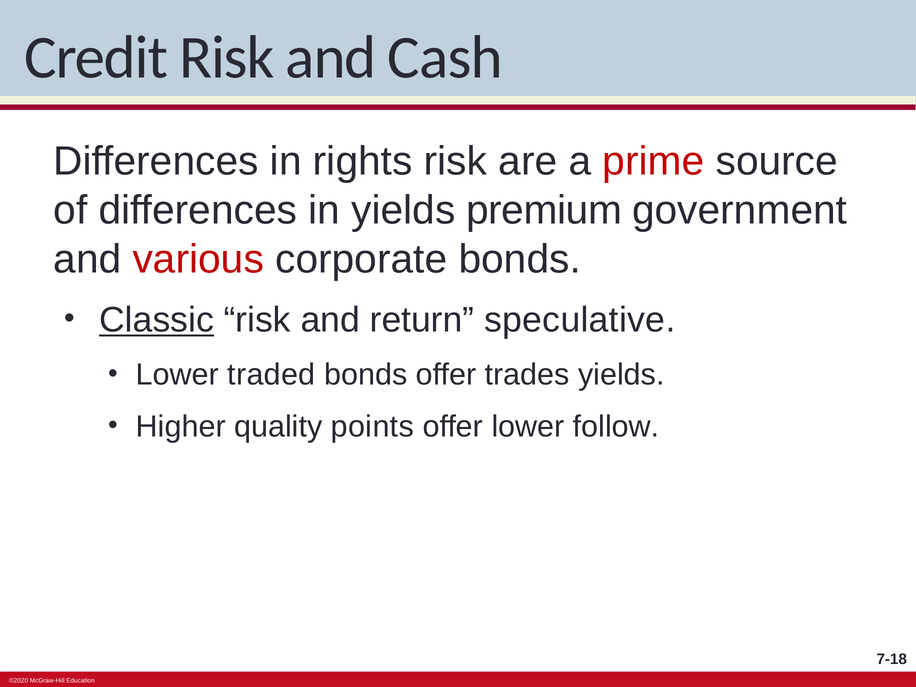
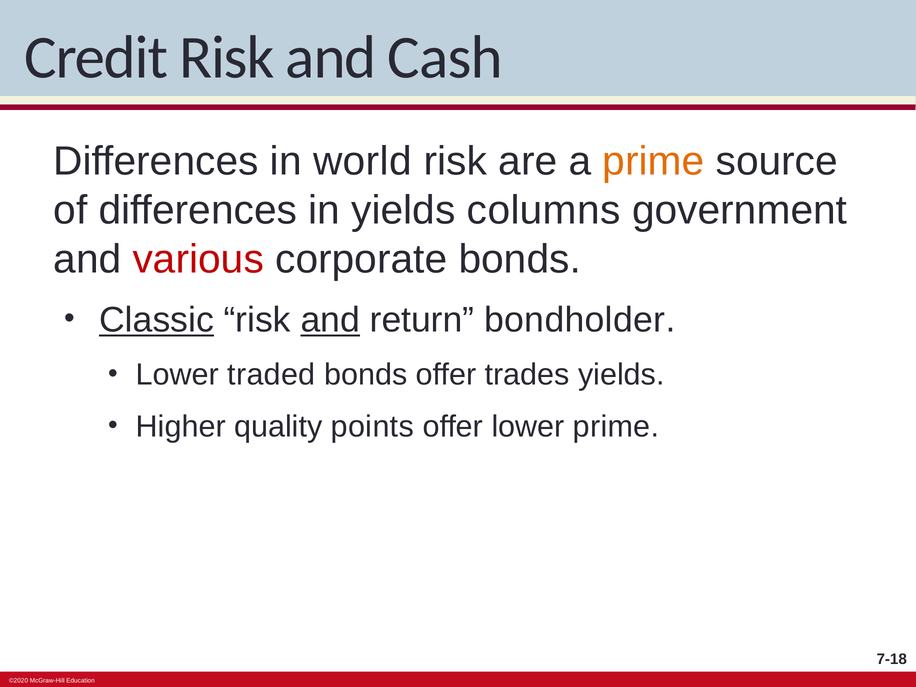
rights: rights -> world
prime at (653, 162) colour: red -> orange
premium: premium -> columns
and at (330, 320) underline: none -> present
speculative: speculative -> bondholder
lower follow: follow -> prime
